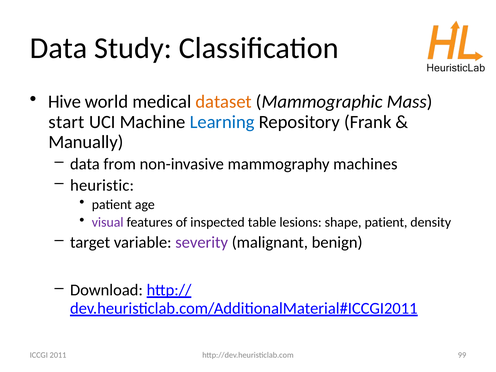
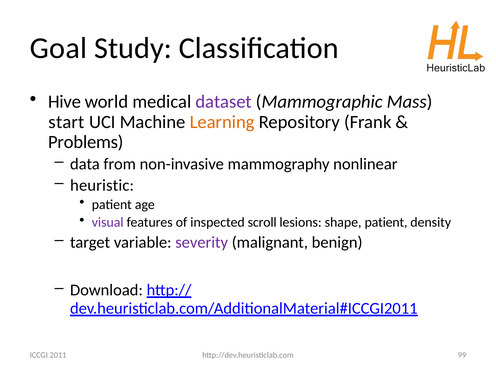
Data at (59, 48): Data -> Goal
dataset colour: orange -> purple
Learning colour: blue -> orange
Manually: Manually -> Problems
machines: machines -> nonlinear
table: table -> scroll
